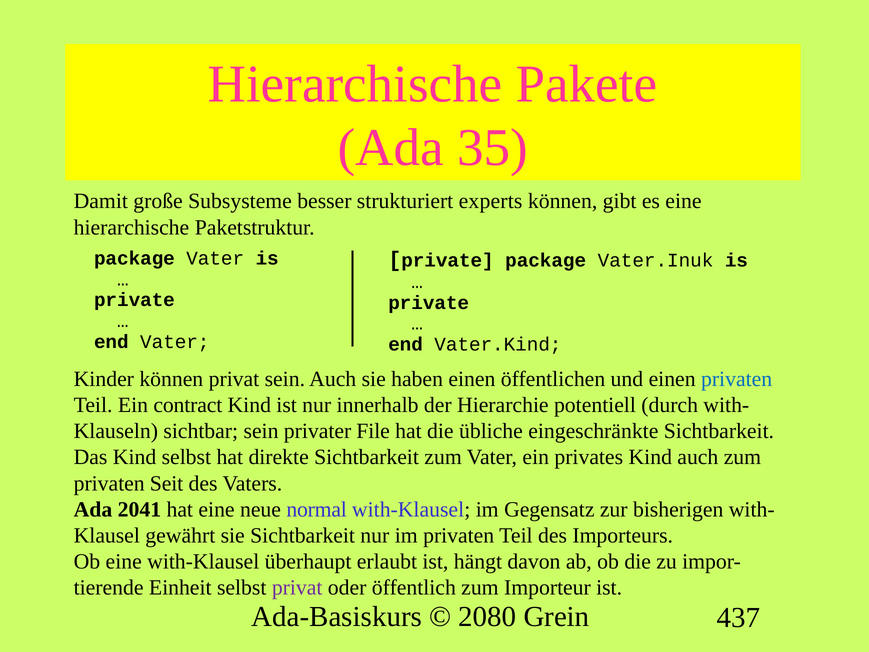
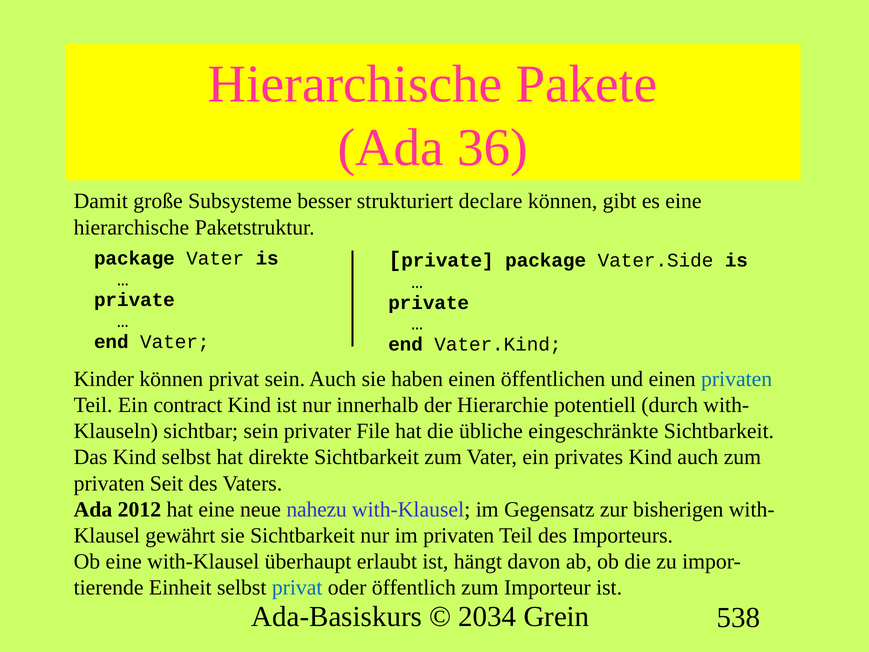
35: 35 -> 36
experts: experts -> declare
Vater.Inuk: Vater.Inuk -> Vater.Side
2041: 2041 -> 2012
normal: normal -> nahezu
privat at (297, 587) colour: purple -> blue
2080: 2080 -> 2034
437: 437 -> 538
